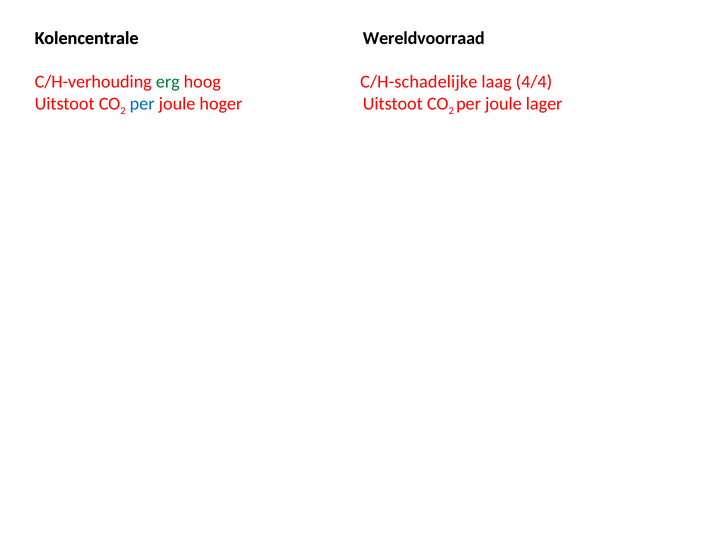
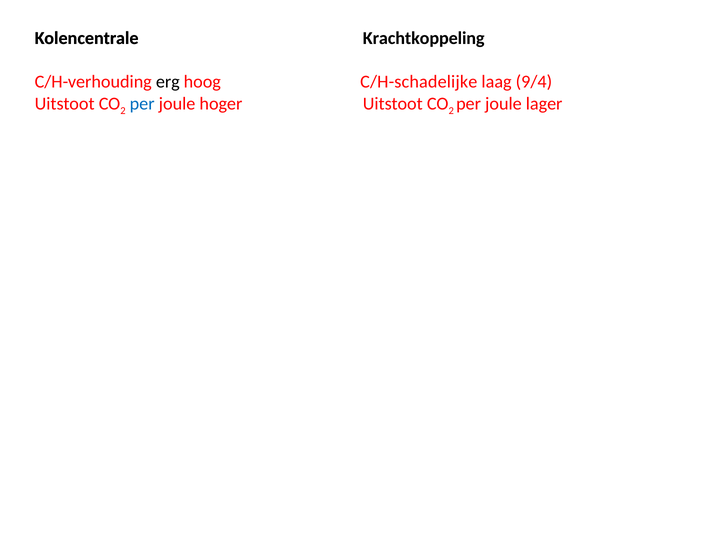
Wereldvoorraad: Wereldvoorraad -> Krachtkoppeling
erg colour: green -> black
4/4: 4/4 -> 9/4
